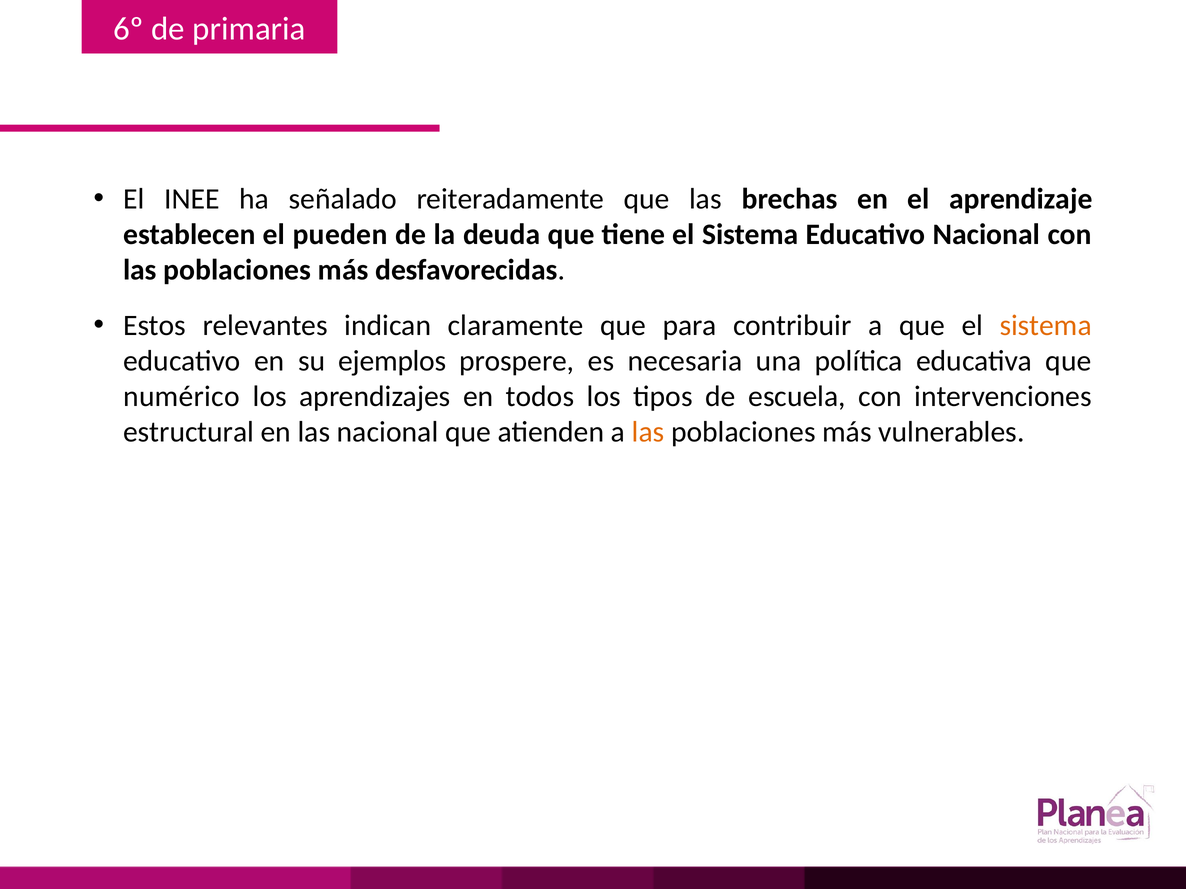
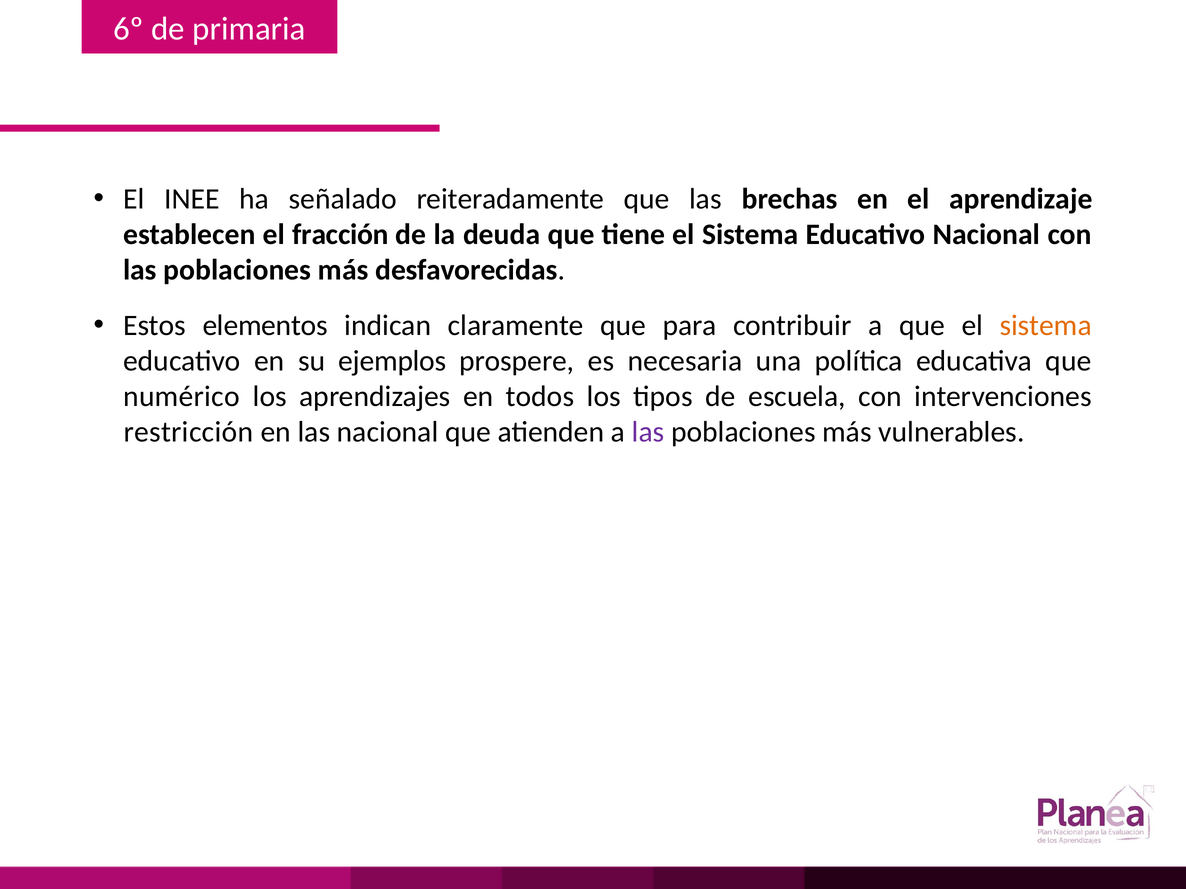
pueden: pueden -> fracción
relevantes: relevantes -> elementos
estructural: estructural -> restricción
las at (648, 432) colour: orange -> purple
